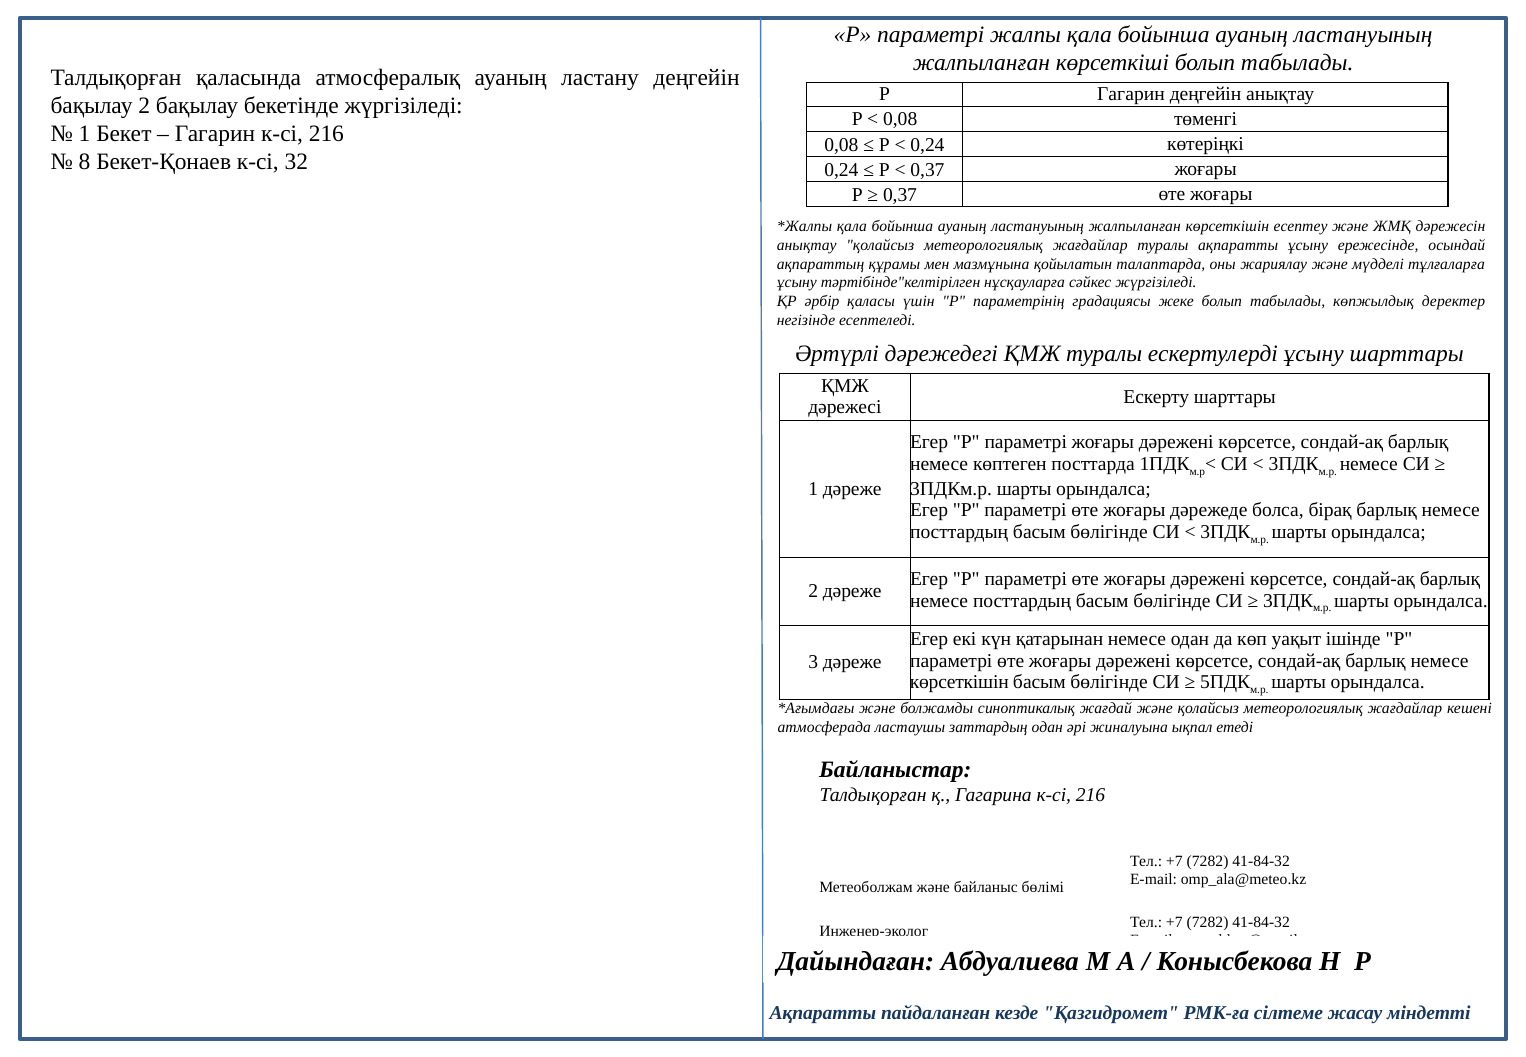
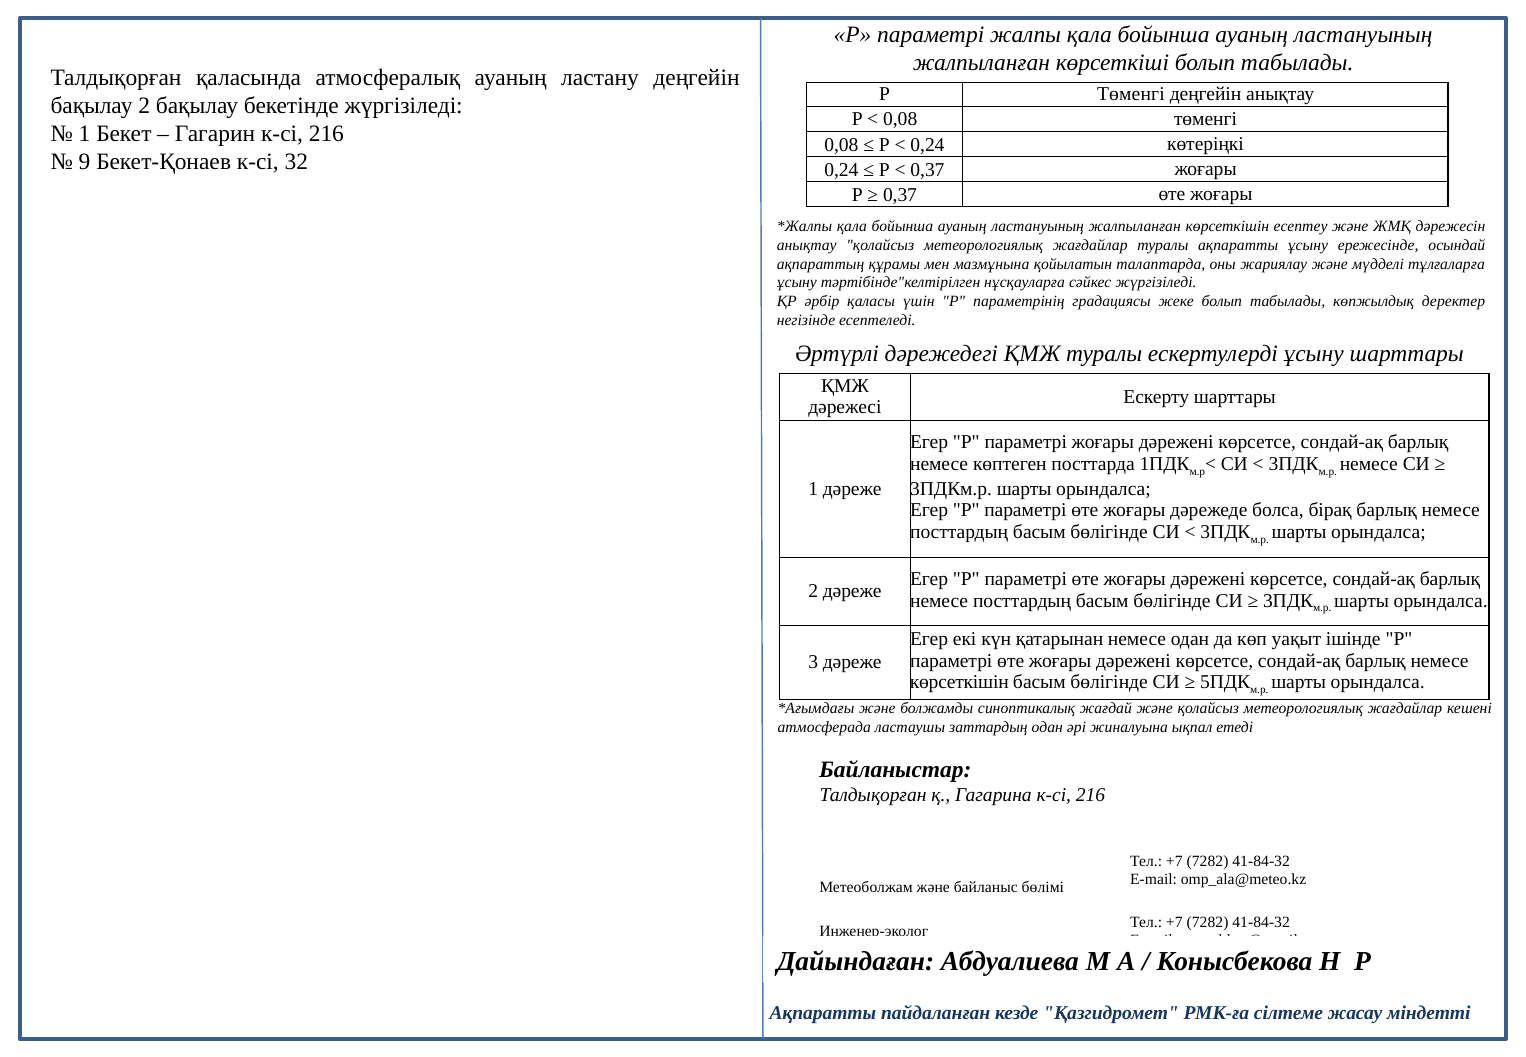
Р Гагарин: Гагарин -> Төменгі
8: 8 -> 9
